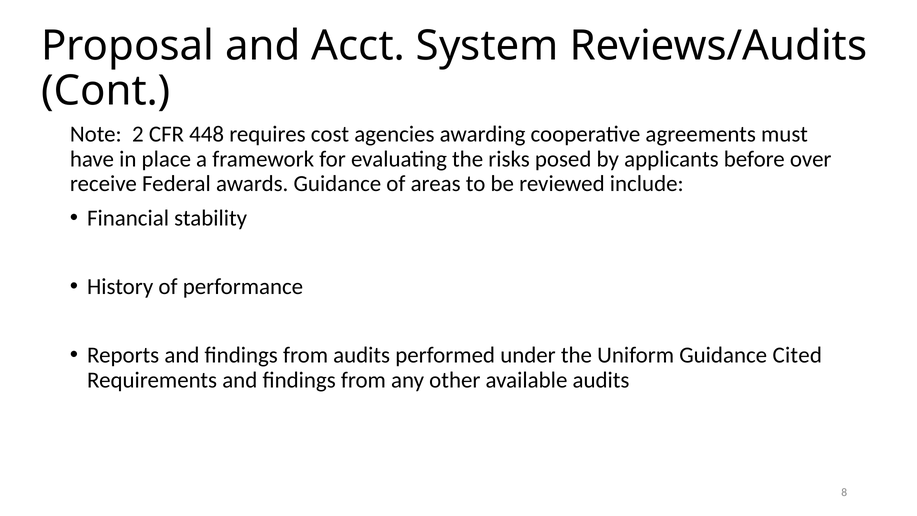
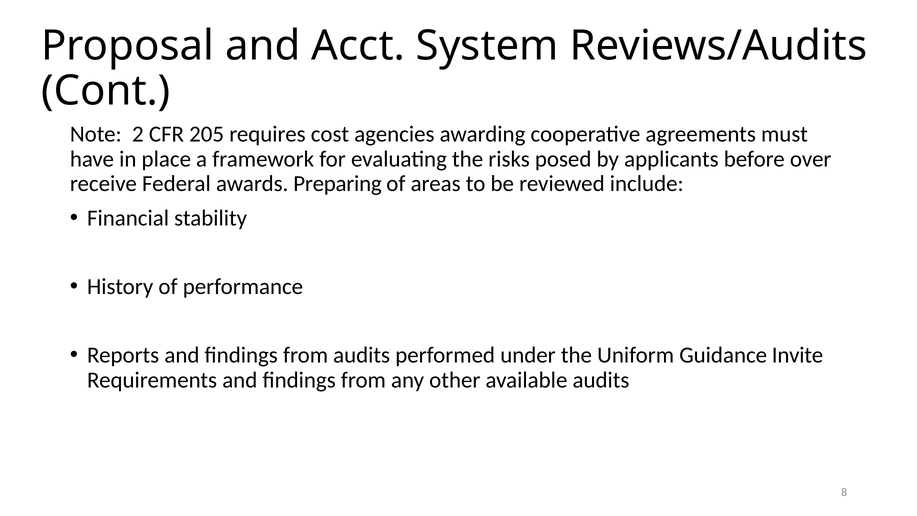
448: 448 -> 205
awards Guidance: Guidance -> Preparing
Cited: Cited -> Invite
